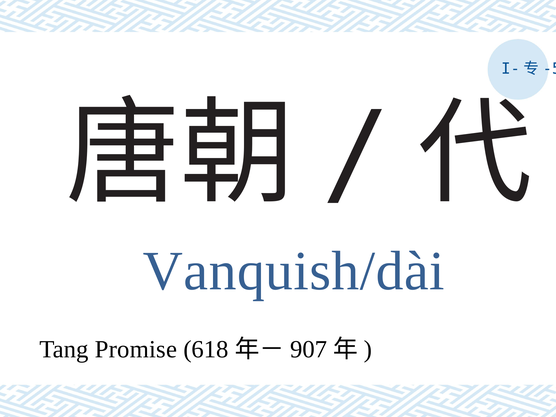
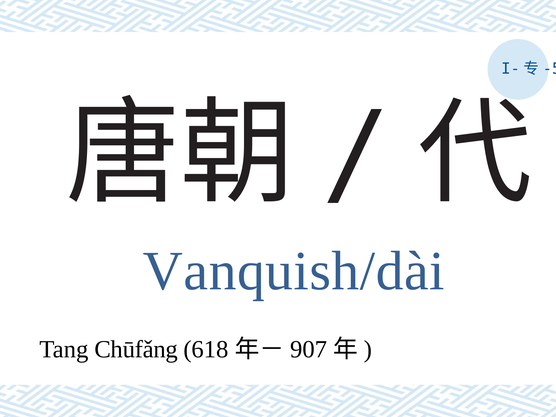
Promise: Promise -> Chūfǎng
